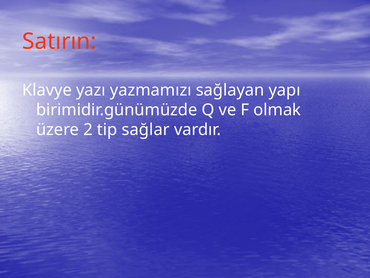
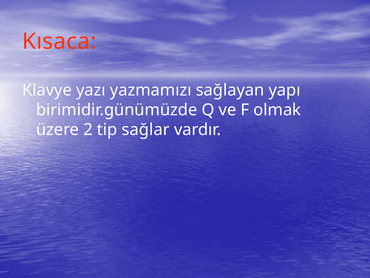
Satırın: Satırın -> Kısaca
